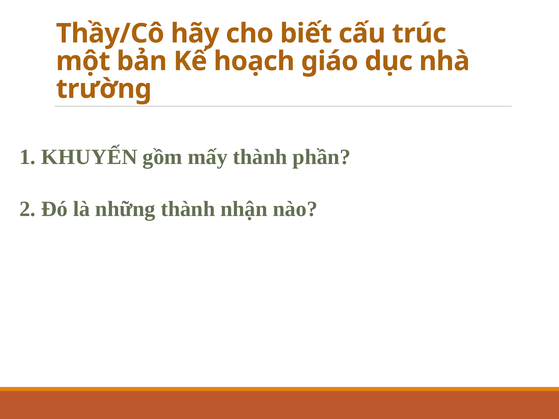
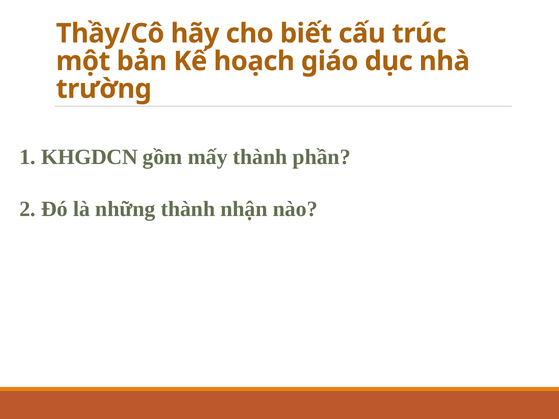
KHUYẾN: KHUYẾN -> KHGDCN
